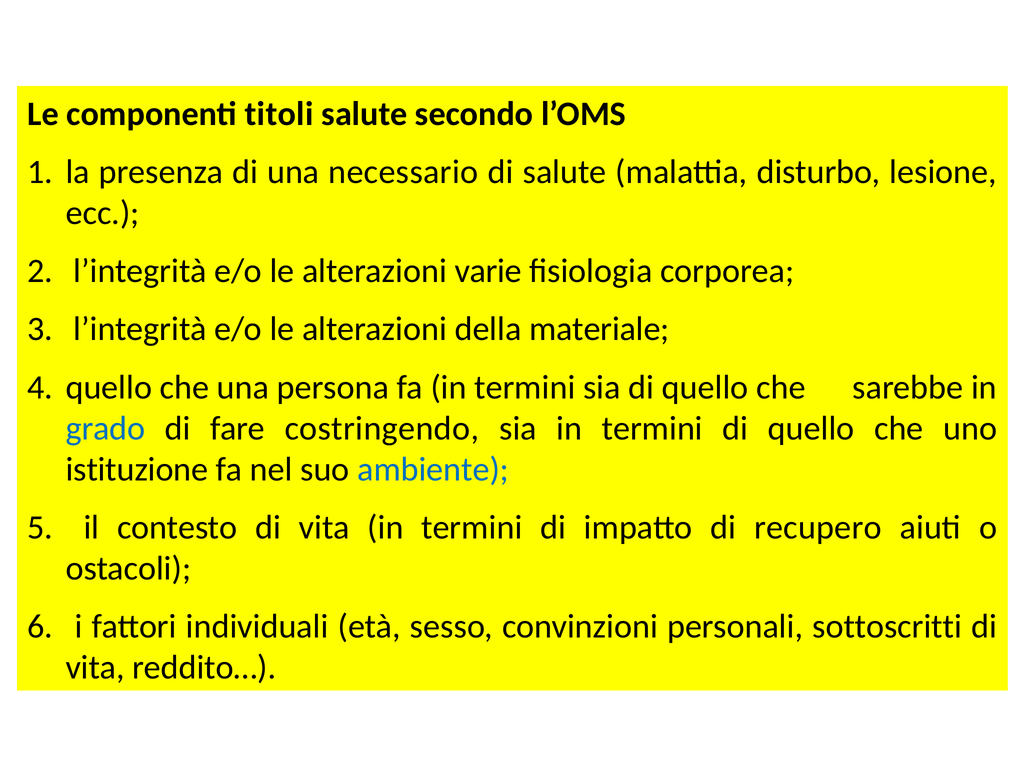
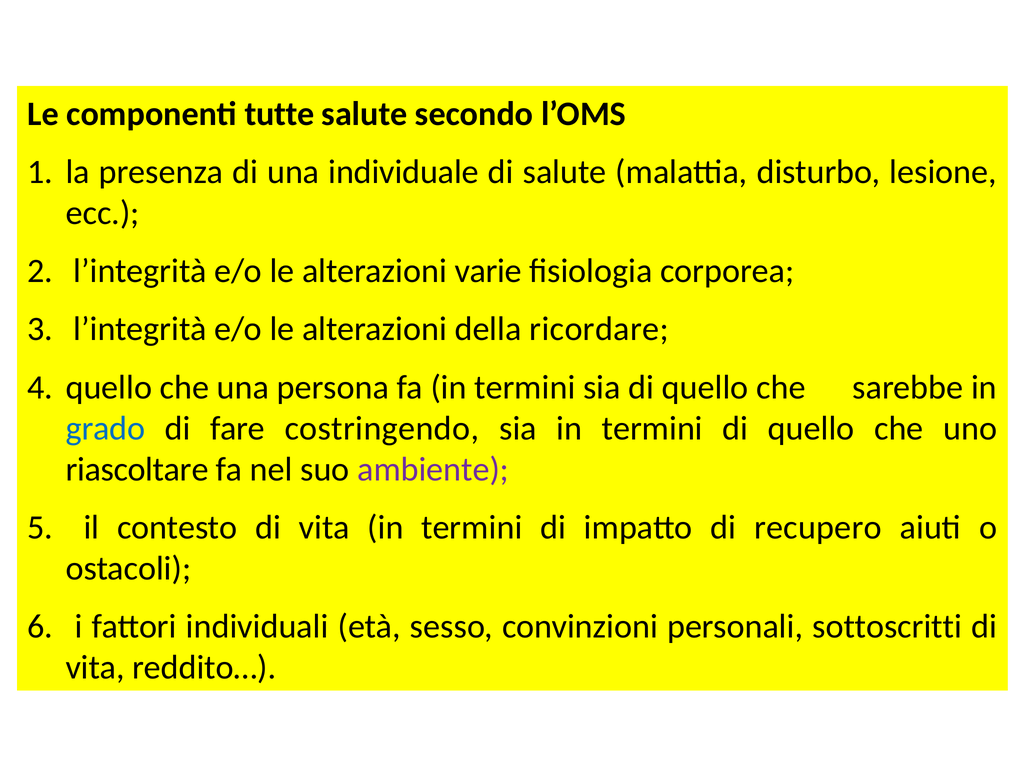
titoli: titoli -> tutte
necessario: necessario -> individuale
materiale: materiale -> ricordare
istituzione: istituzione -> riascoltare
ambiente colour: blue -> purple
